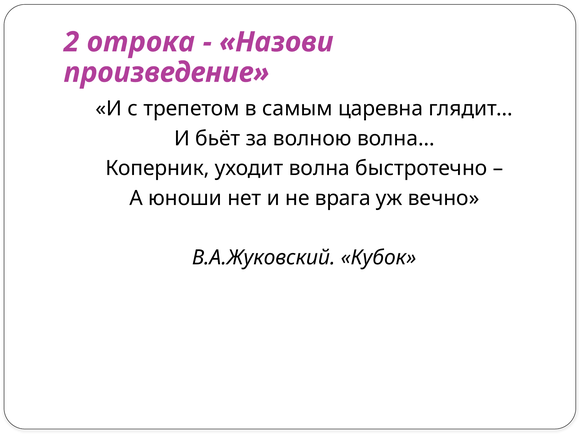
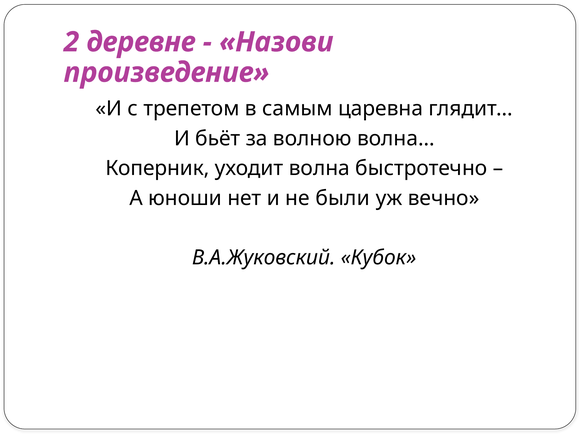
отрока: отрока -> деревне
врага: врага -> были
